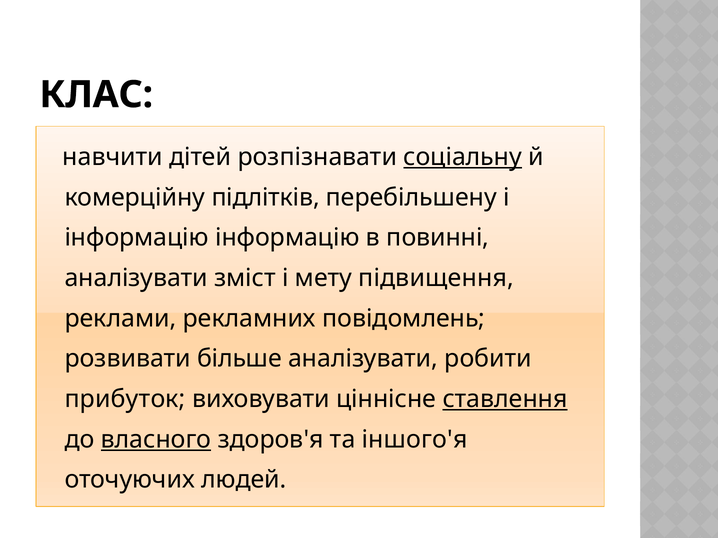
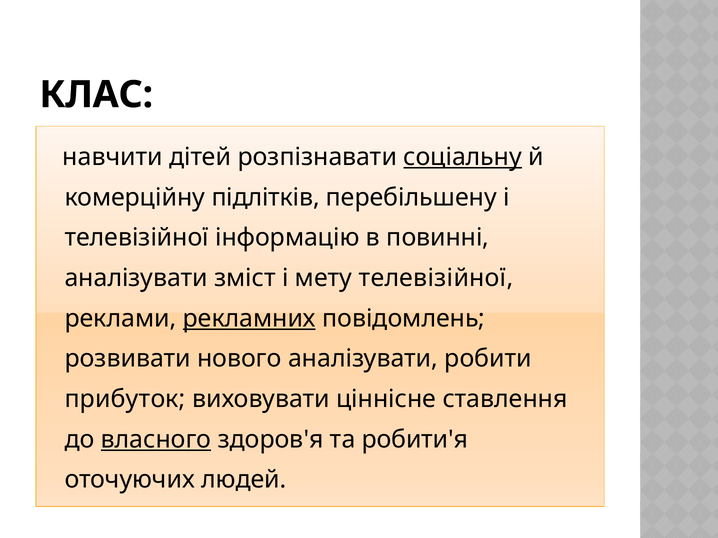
інформацію at (137, 238): інформацію -> телевізійної
мету підвищення: підвищення -> телевізійної
рекламних underline: none -> present
більше: більше -> нового
ставлення underline: present -> none
іншого'я: іншого'я -> робити'я
